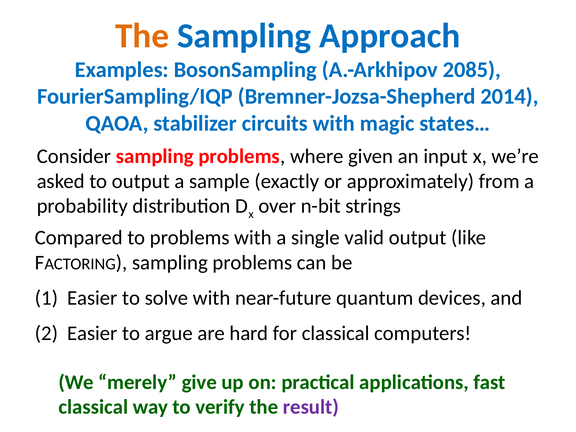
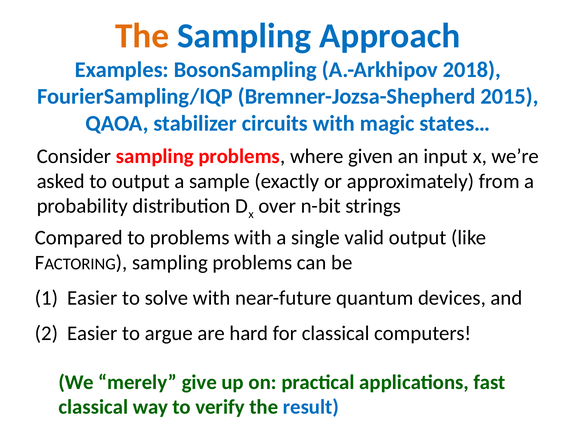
2085: 2085 -> 2018
2014: 2014 -> 2015
result colour: purple -> blue
